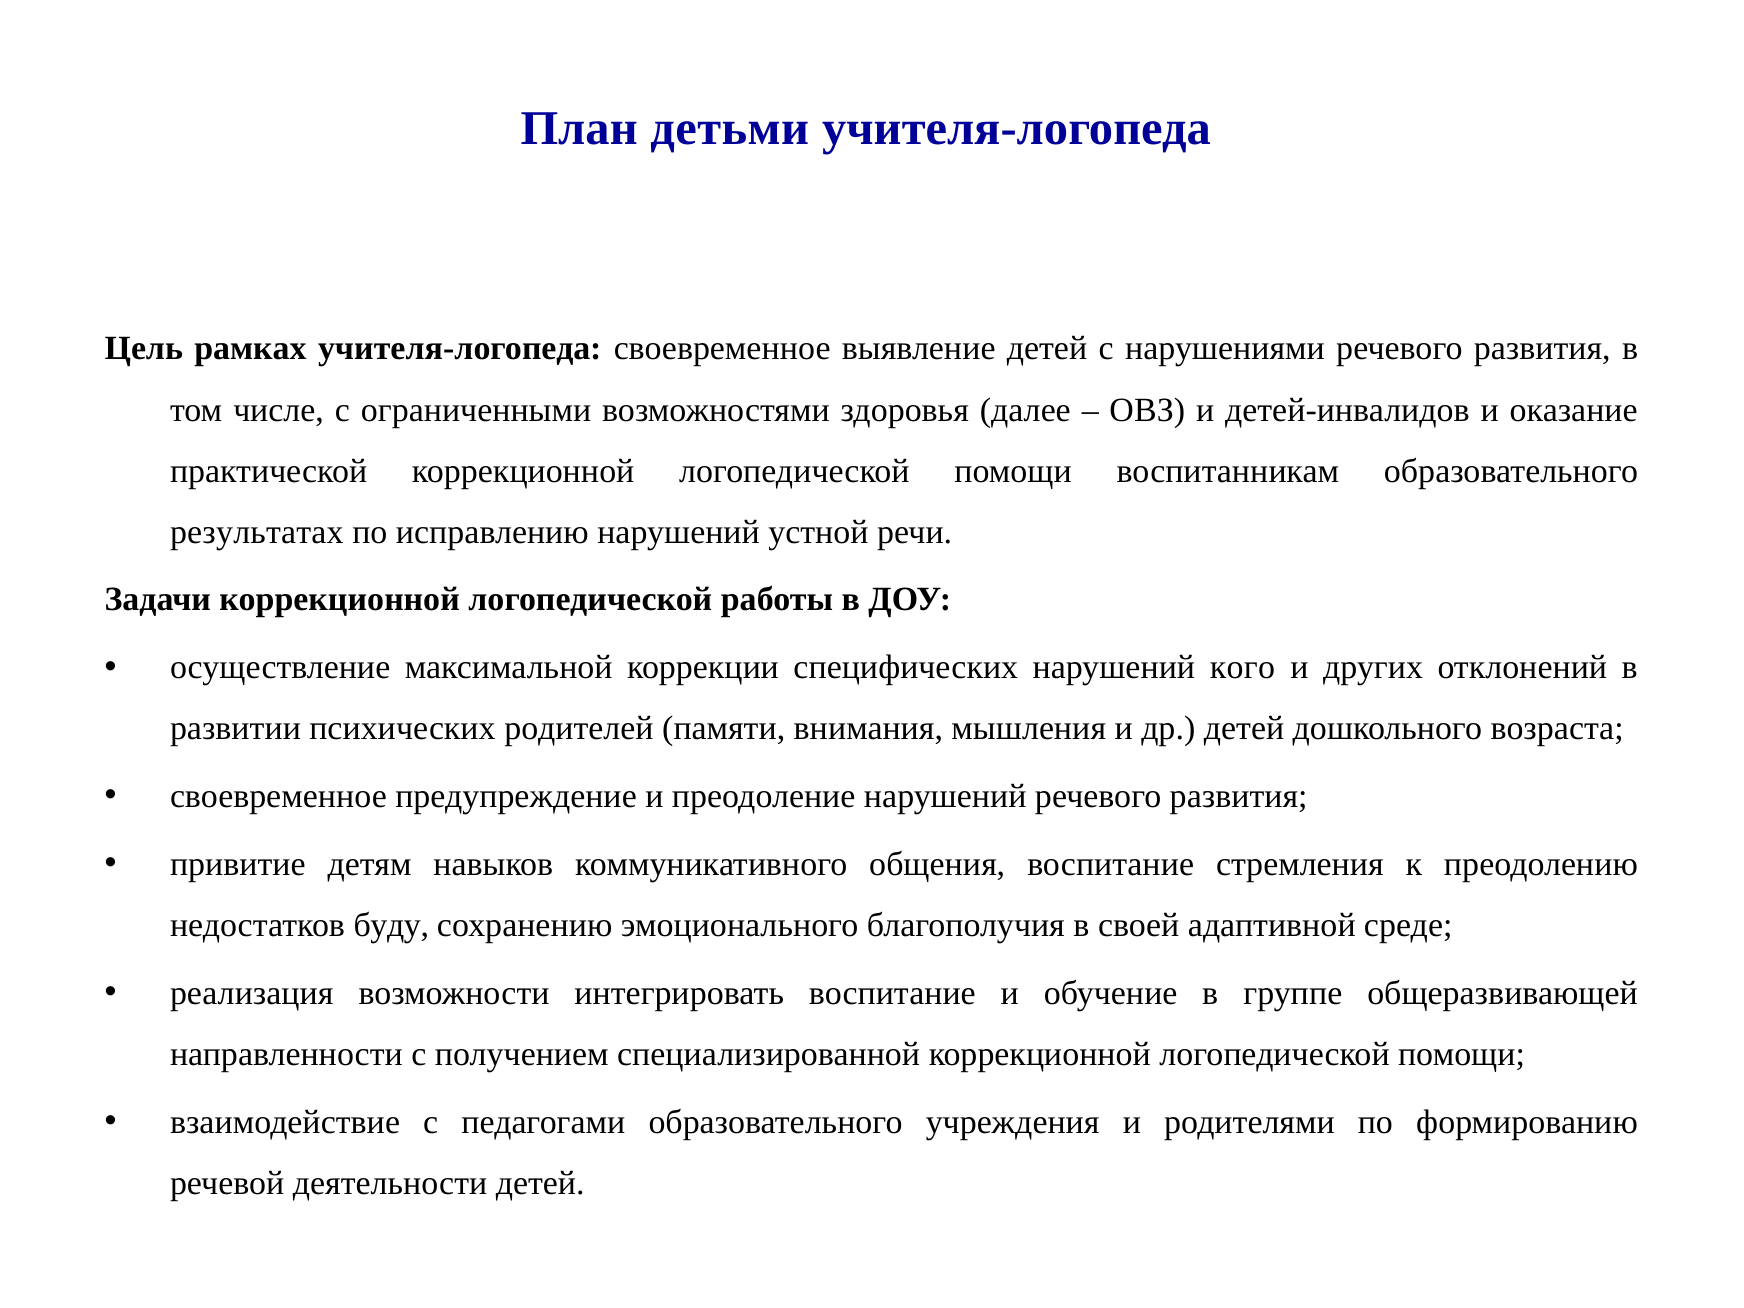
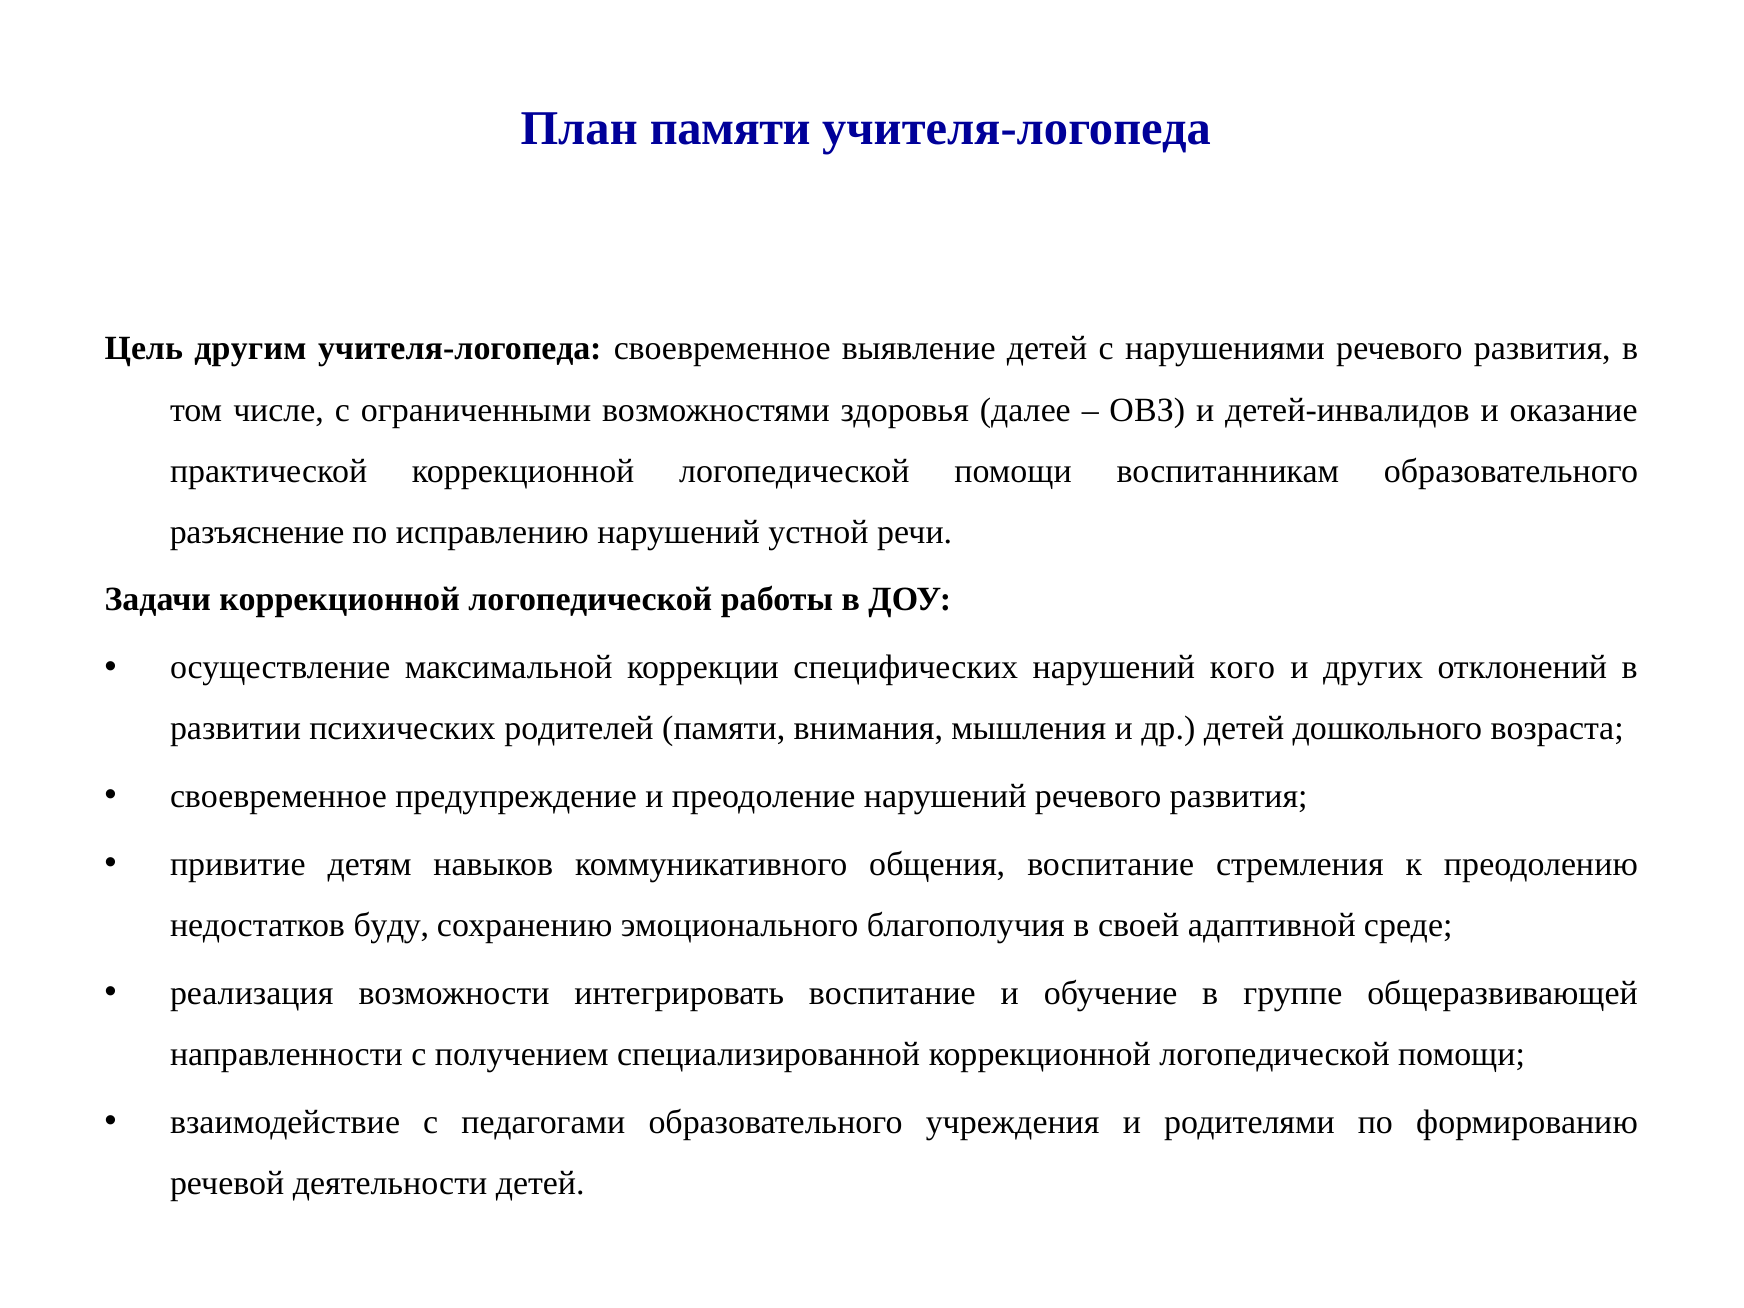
План детьми: детьми -> памяти
рамках: рамках -> другим
результатах: результатах -> разъяснение
